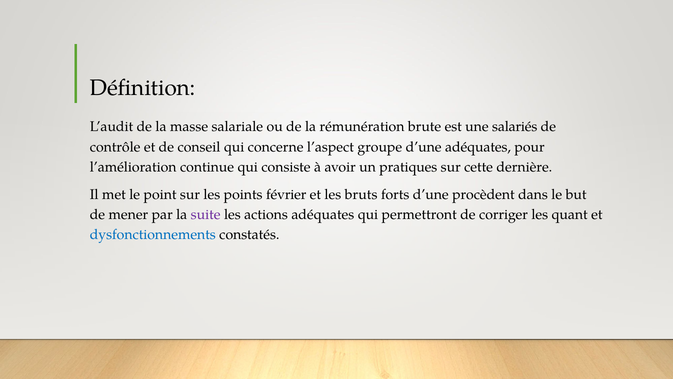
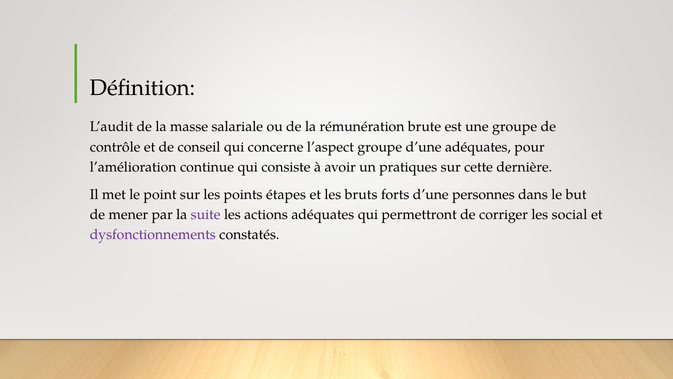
une salariés: salariés -> groupe
février: février -> étapes
procèdent: procèdent -> personnes
quant: quant -> social
dysfonctionnements colour: blue -> purple
